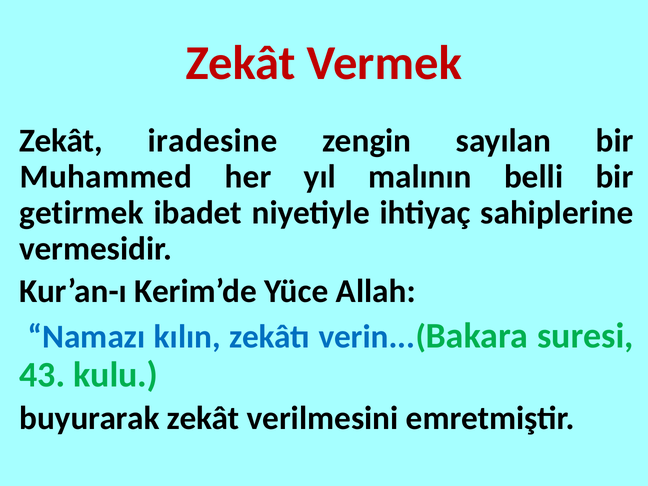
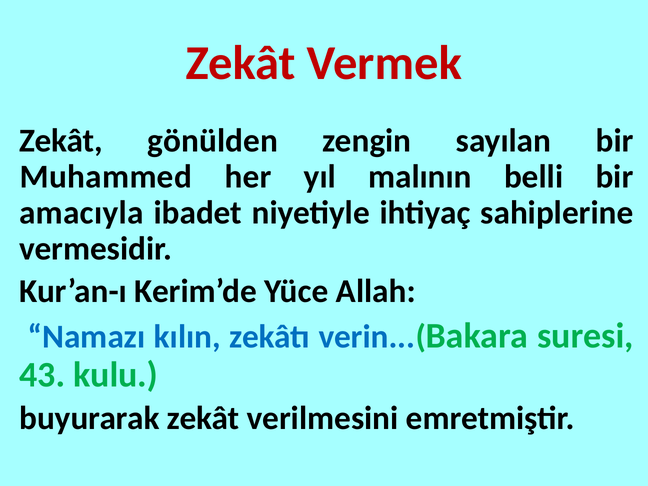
iradesine: iradesine -> gönülden
getirmek: getirmek -> amacıyla
